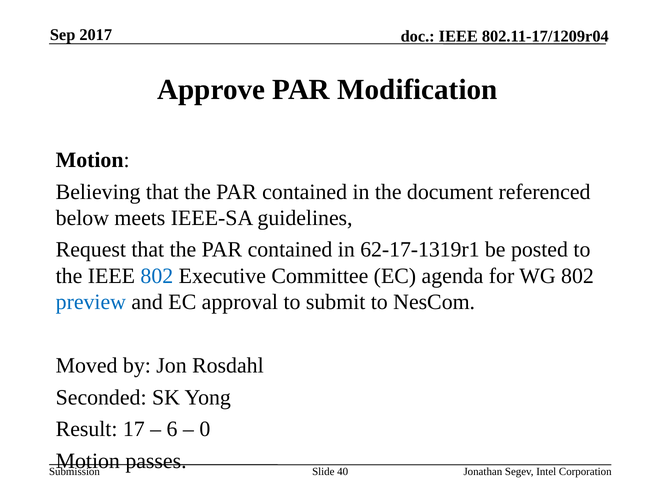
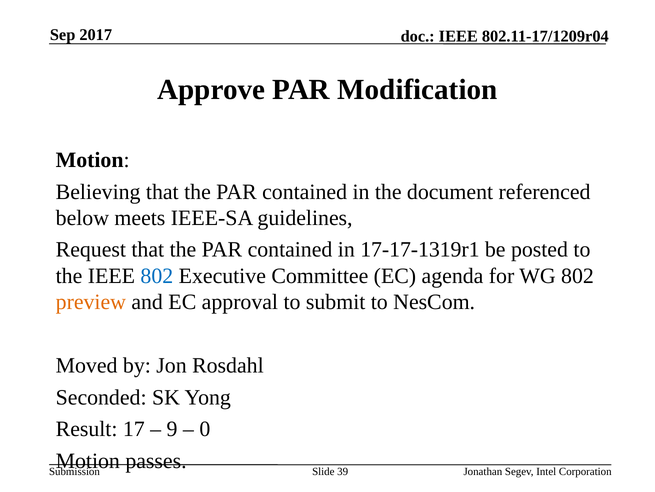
62-17-1319r1: 62-17-1319r1 -> 17-17-1319r1
preview colour: blue -> orange
6: 6 -> 9
40: 40 -> 39
